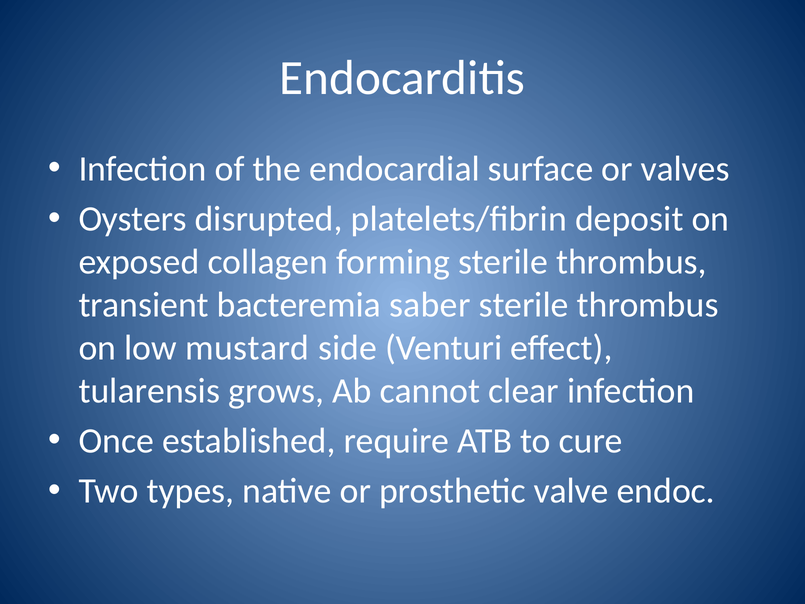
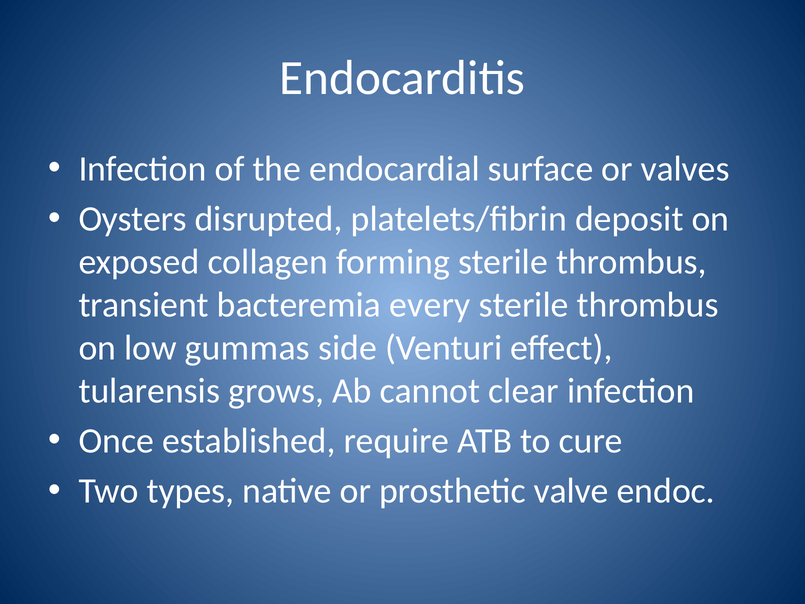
saber: saber -> every
mustard: mustard -> gummas
